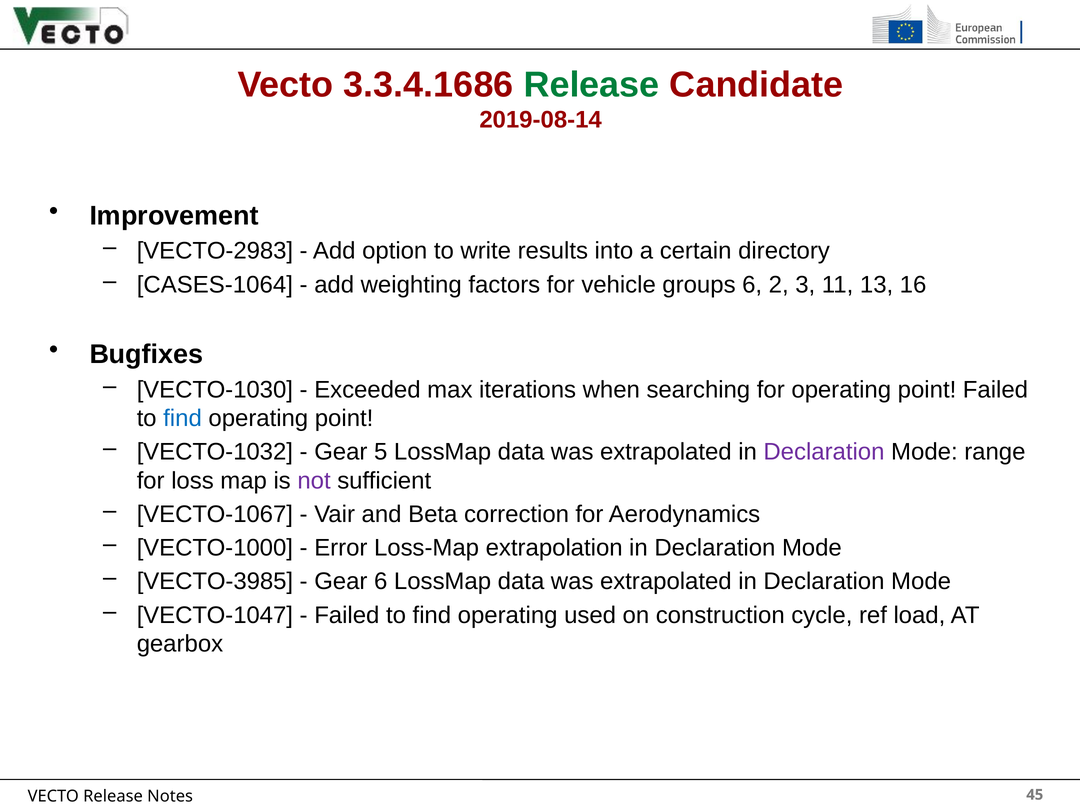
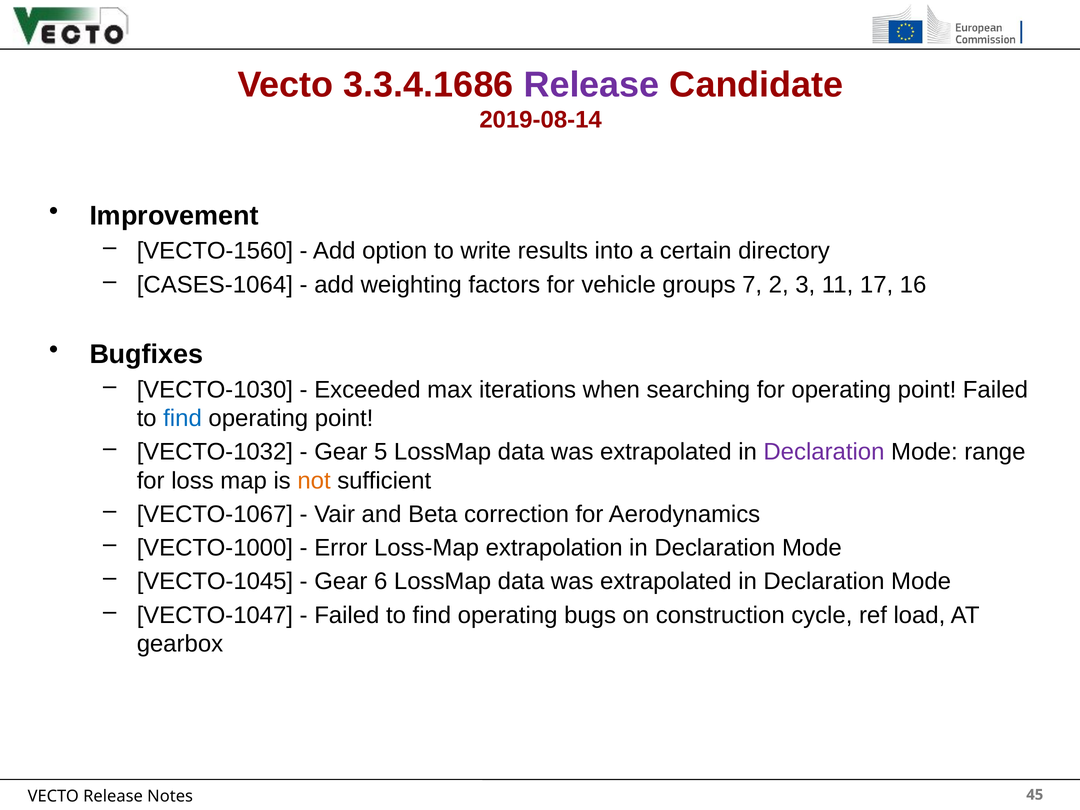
Release at (592, 85) colour: green -> purple
VECTO-2983: VECTO-2983 -> VECTO-1560
groups 6: 6 -> 7
13: 13 -> 17
not colour: purple -> orange
VECTO-3985: VECTO-3985 -> VECTO-1045
used: used -> bugs
